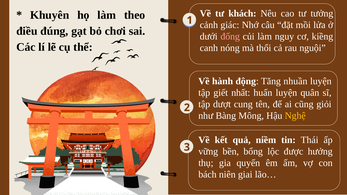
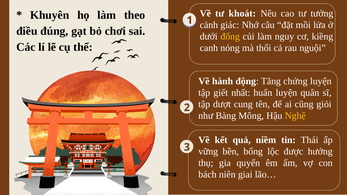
khách: khách -> khoát
đống colour: pink -> yellow
nhuần: nhuần -> chứng
